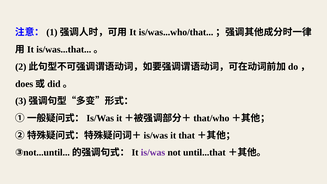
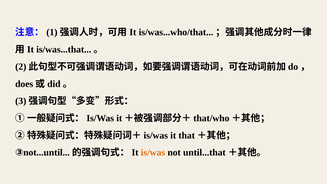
is/was at (153, 153) colour: purple -> orange
